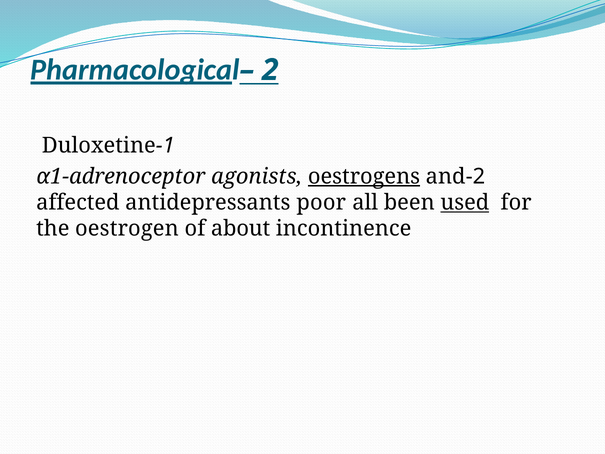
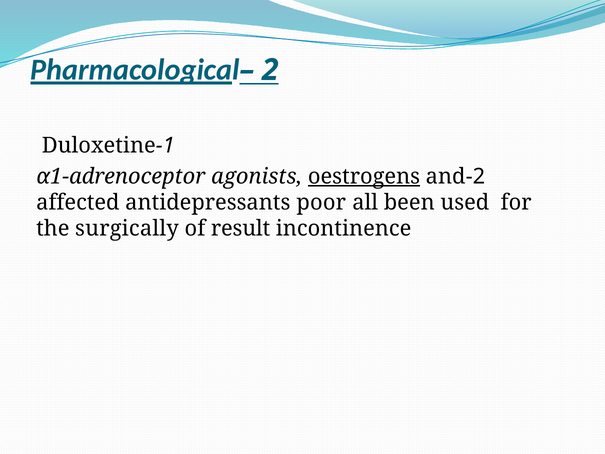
used underline: present -> none
oestrogen: oestrogen -> surgically
about: about -> result
